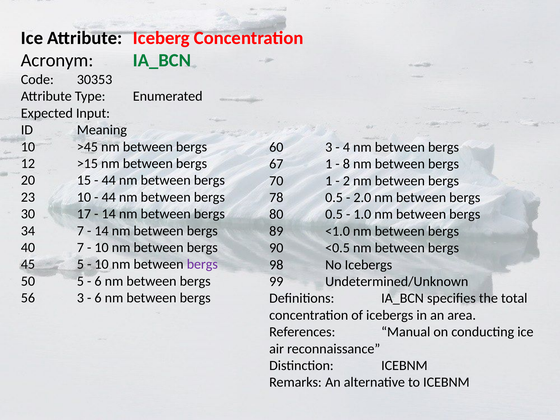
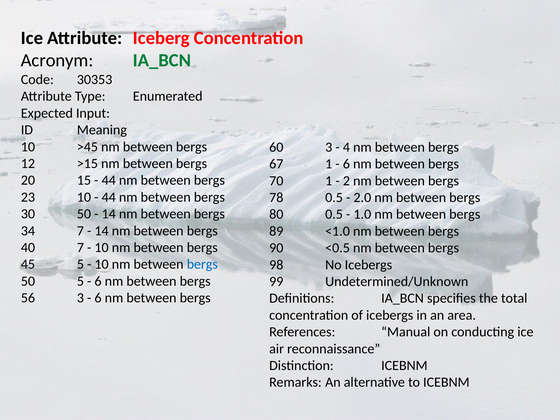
8 at (346, 164): 8 -> 6
30 17: 17 -> 50
bergs at (202, 264) colour: purple -> blue
